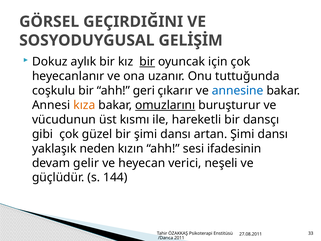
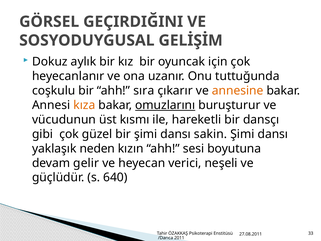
bir at (147, 62) underline: present -> none
geri: geri -> sıra
annesine colour: blue -> orange
artan: artan -> sakin
ifadesinin: ifadesinin -> boyutuna
144: 144 -> 640
